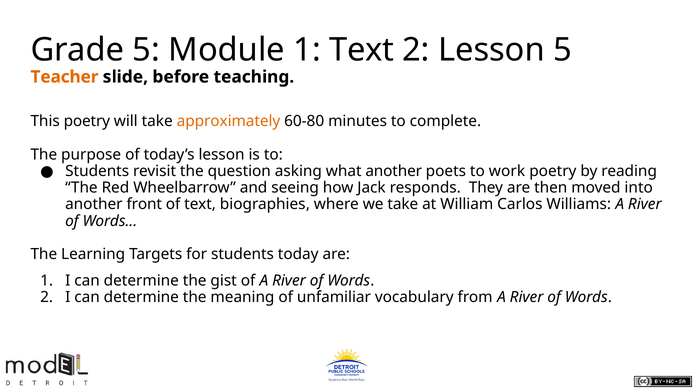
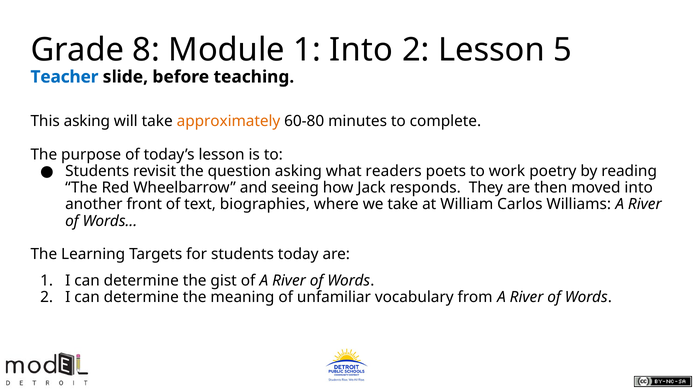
Grade 5: 5 -> 8
1 Text: Text -> Into
Teacher colour: orange -> blue
This poetry: poetry -> asking
what another: another -> readers
